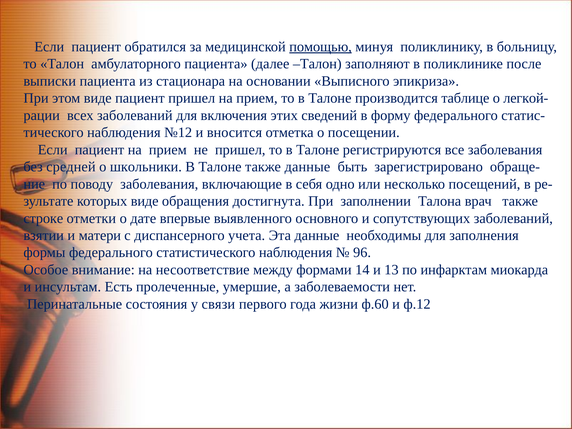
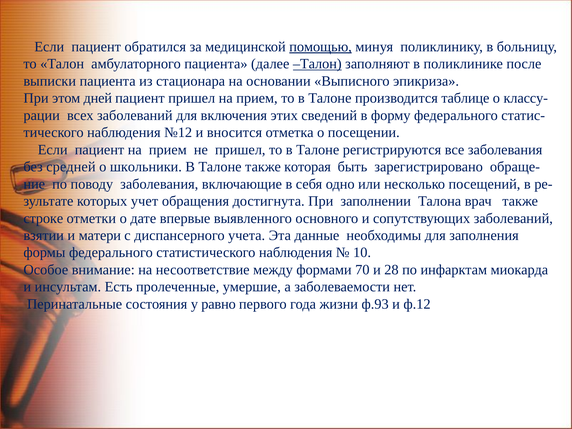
Талон at (317, 64) underline: none -> present
этом виде: виде -> дней
легкой-: легкой- -> классу-
также данные: данные -> которая
которых виде: виде -> учет
96: 96 -> 10
14: 14 -> 70
13: 13 -> 28
связи: связи -> равно
ф.60: ф.60 -> ф.93
